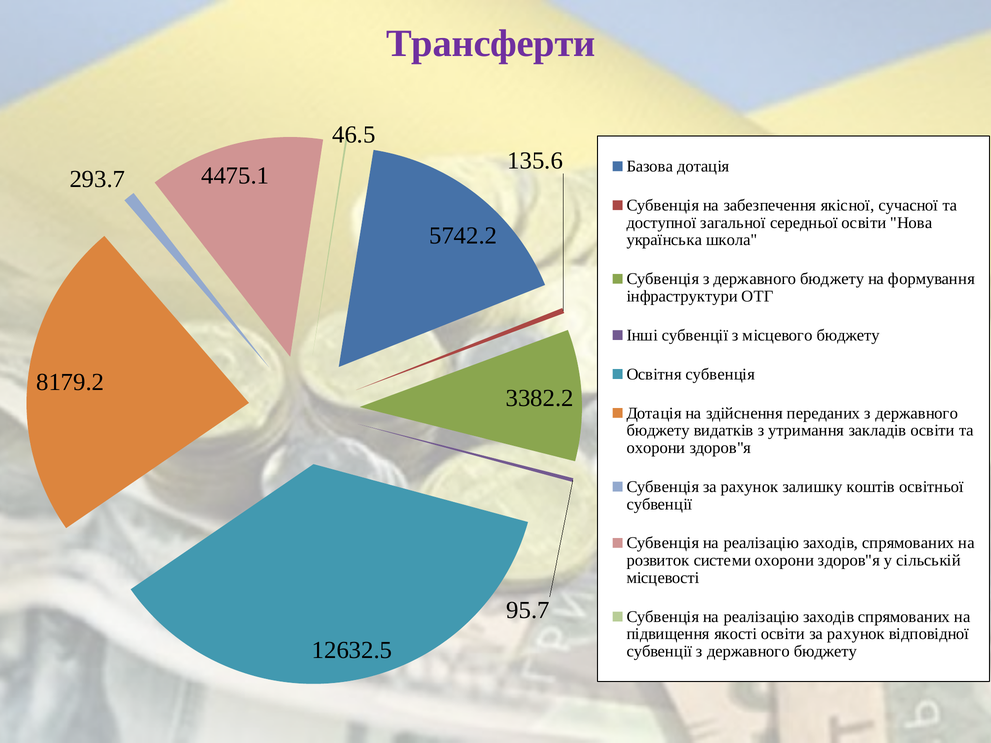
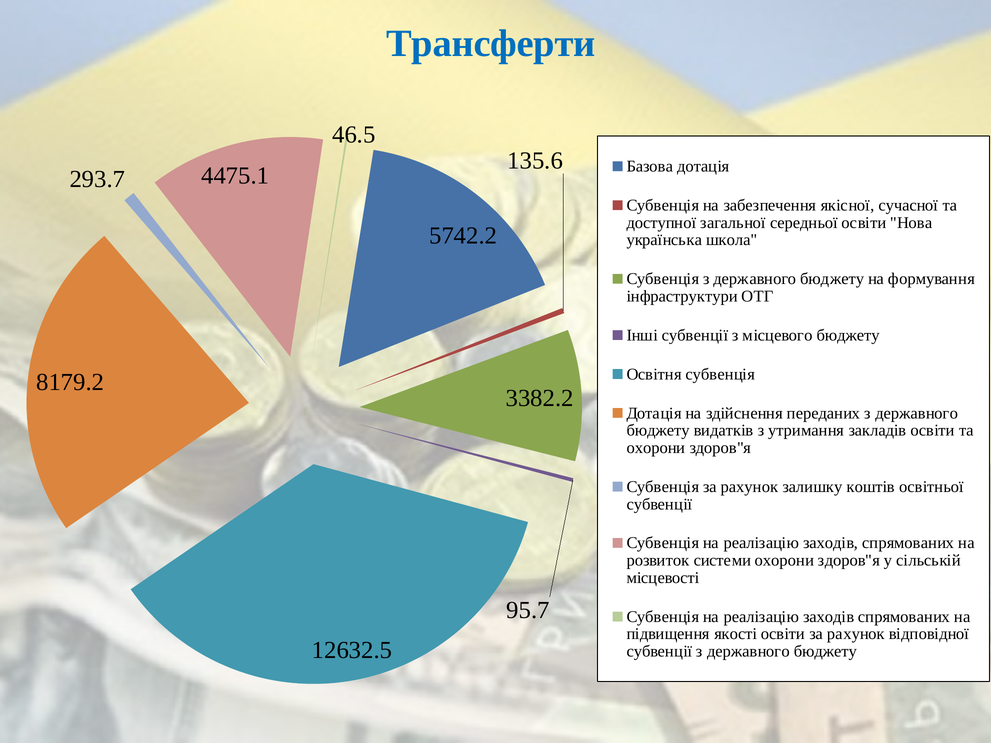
Трансферти colour: purple -> blue
